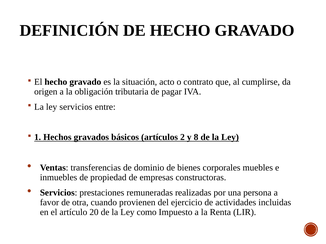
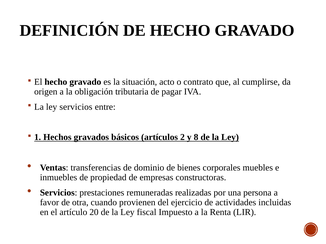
como: como -> fiscal
